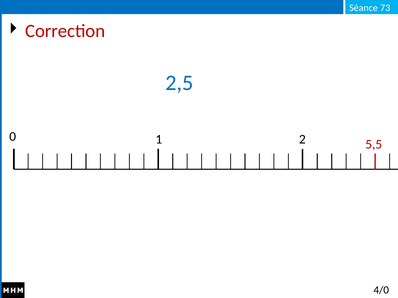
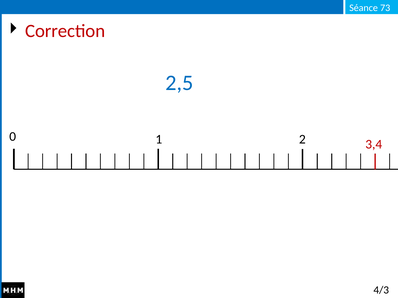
5,5: 5,5 -> 3,4
4/0: 4/0 -> 4/3
